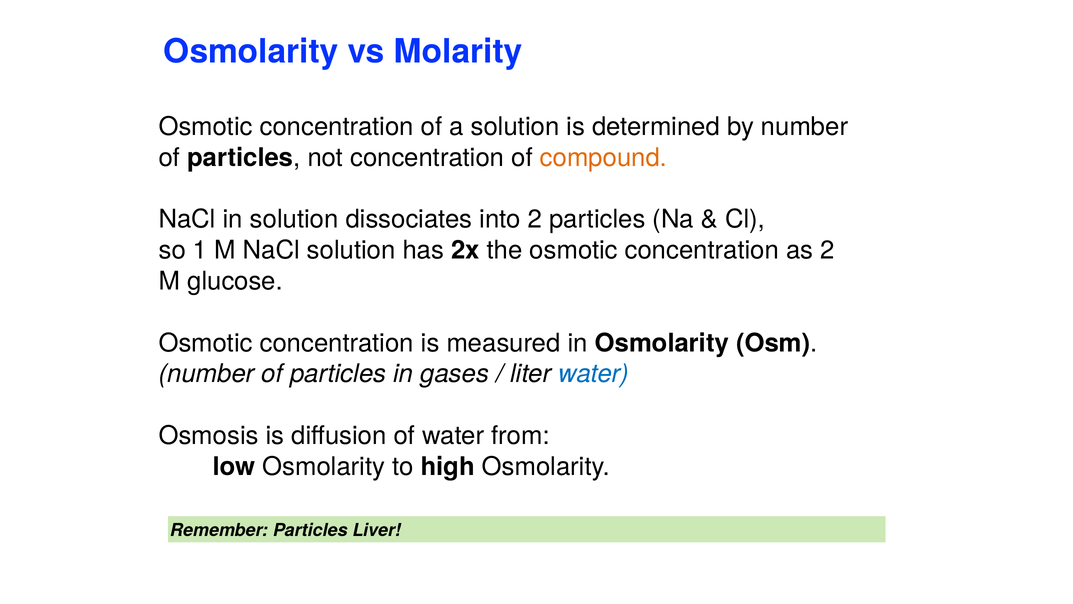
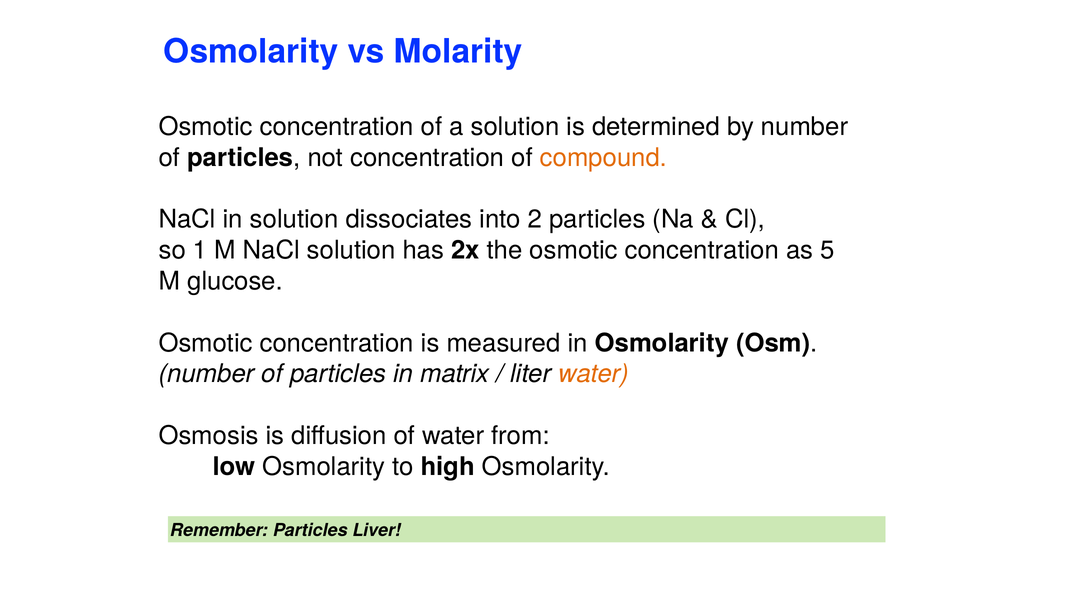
as 2: 2 -> 5
gases: gases -> matrix
water at (593, 374) colour: blue -> orange
